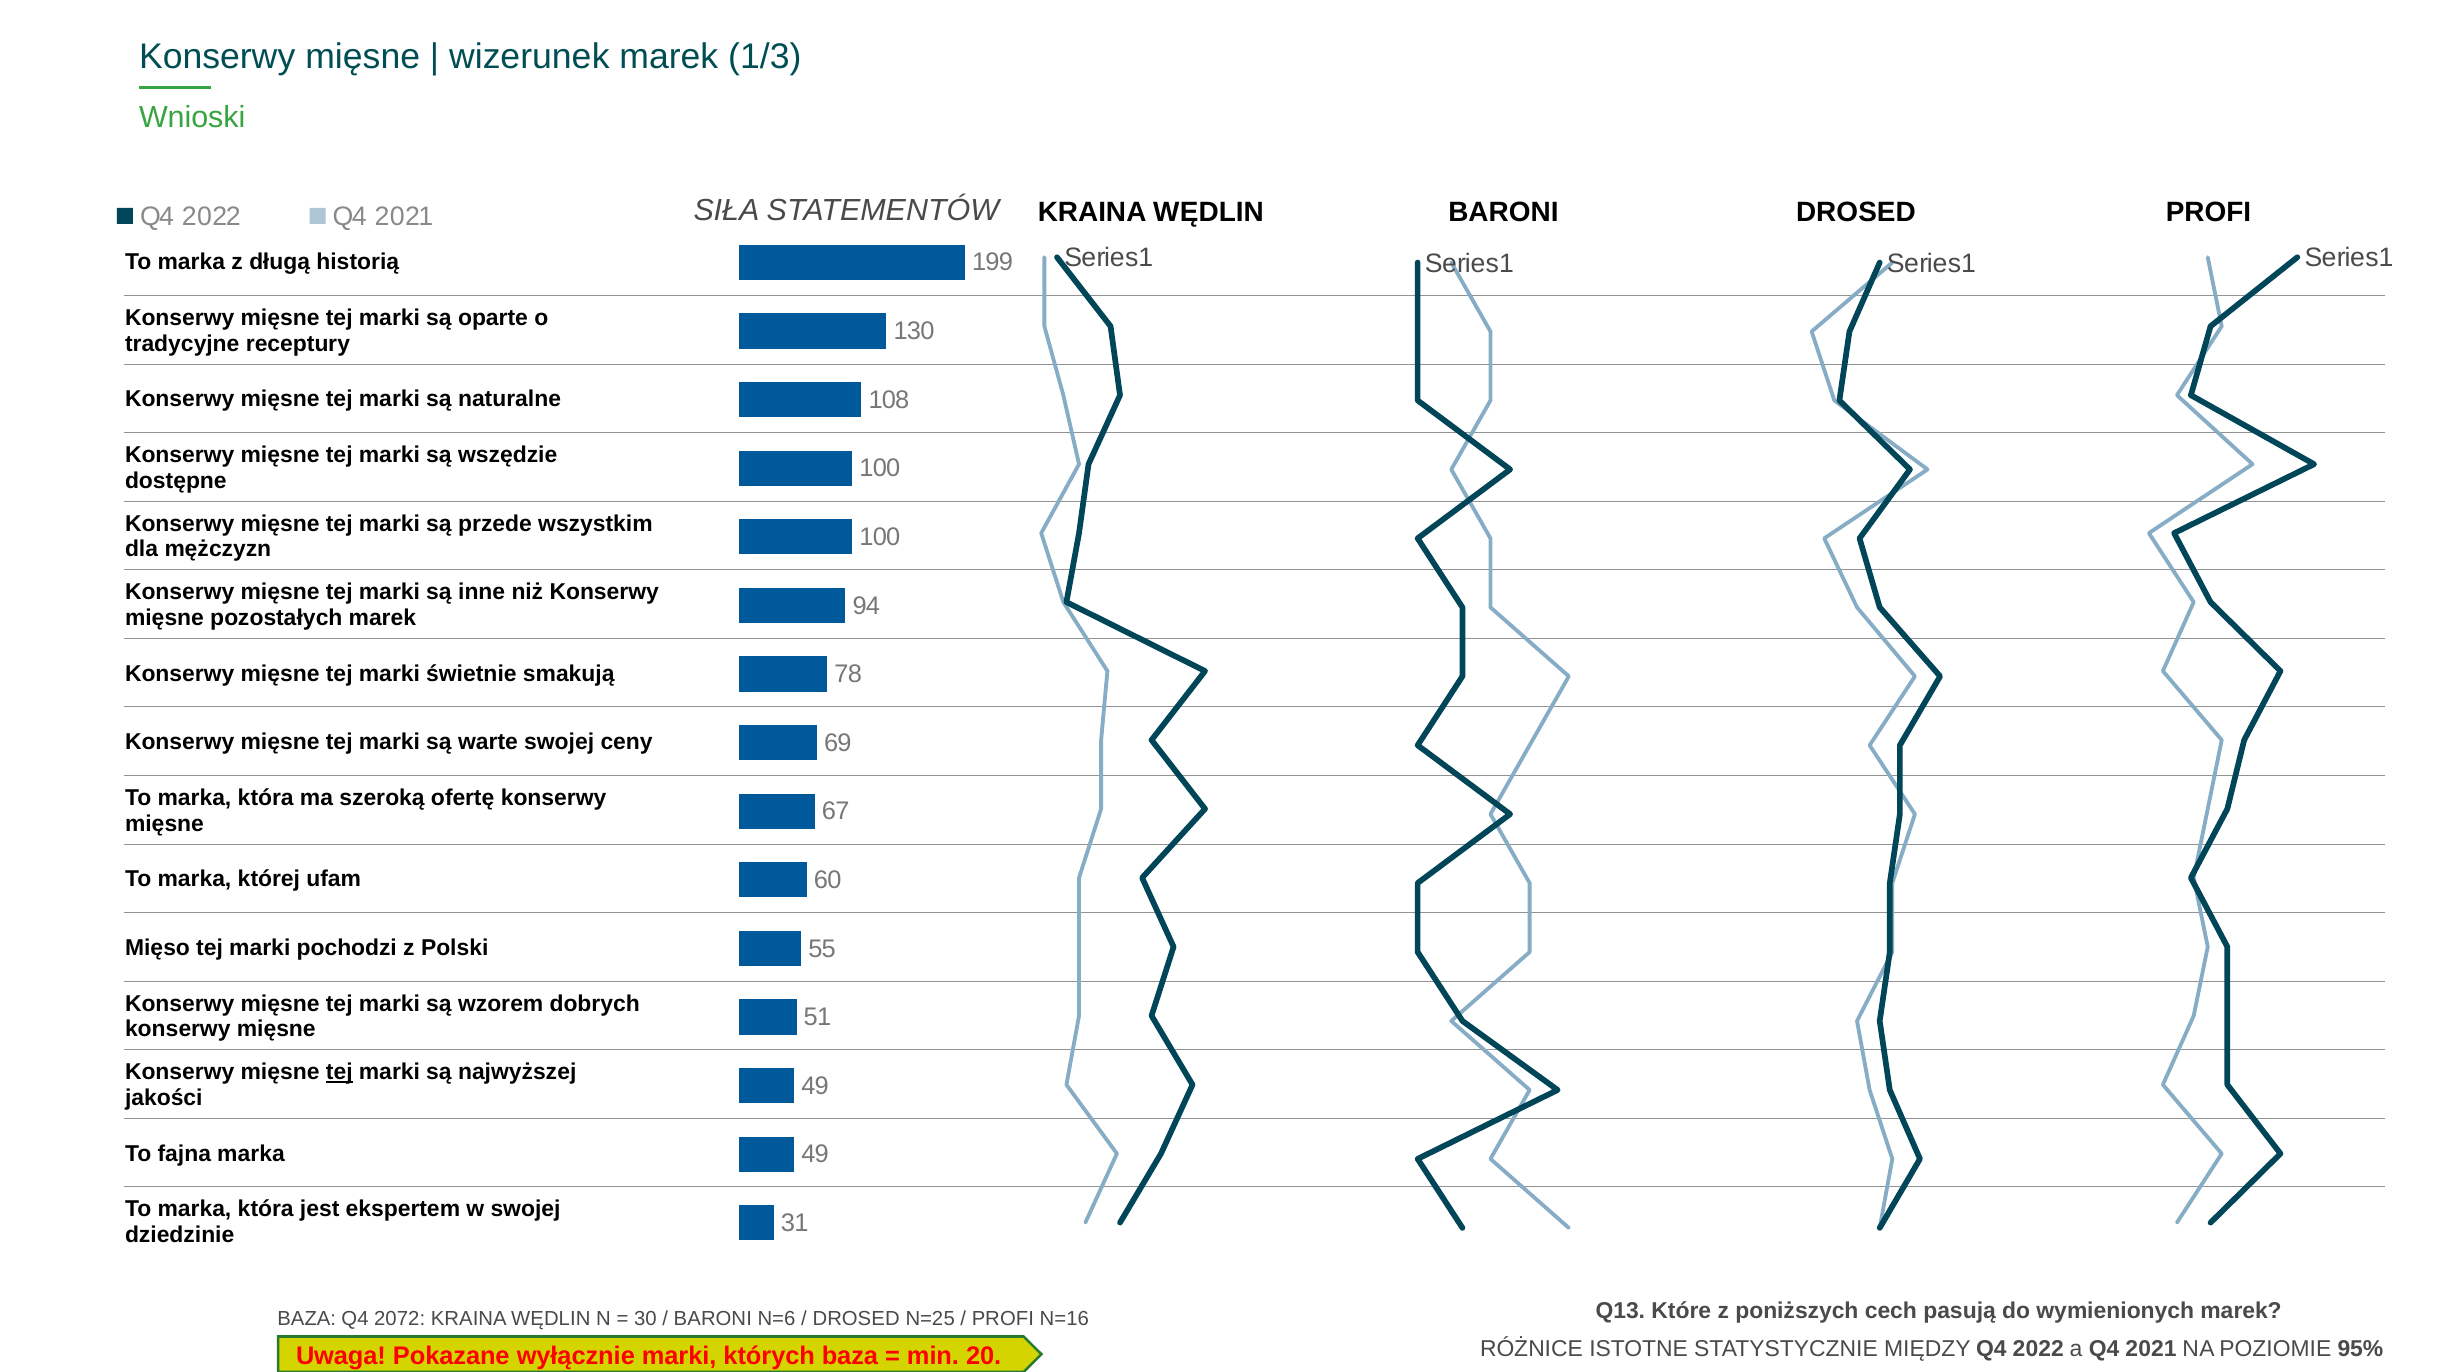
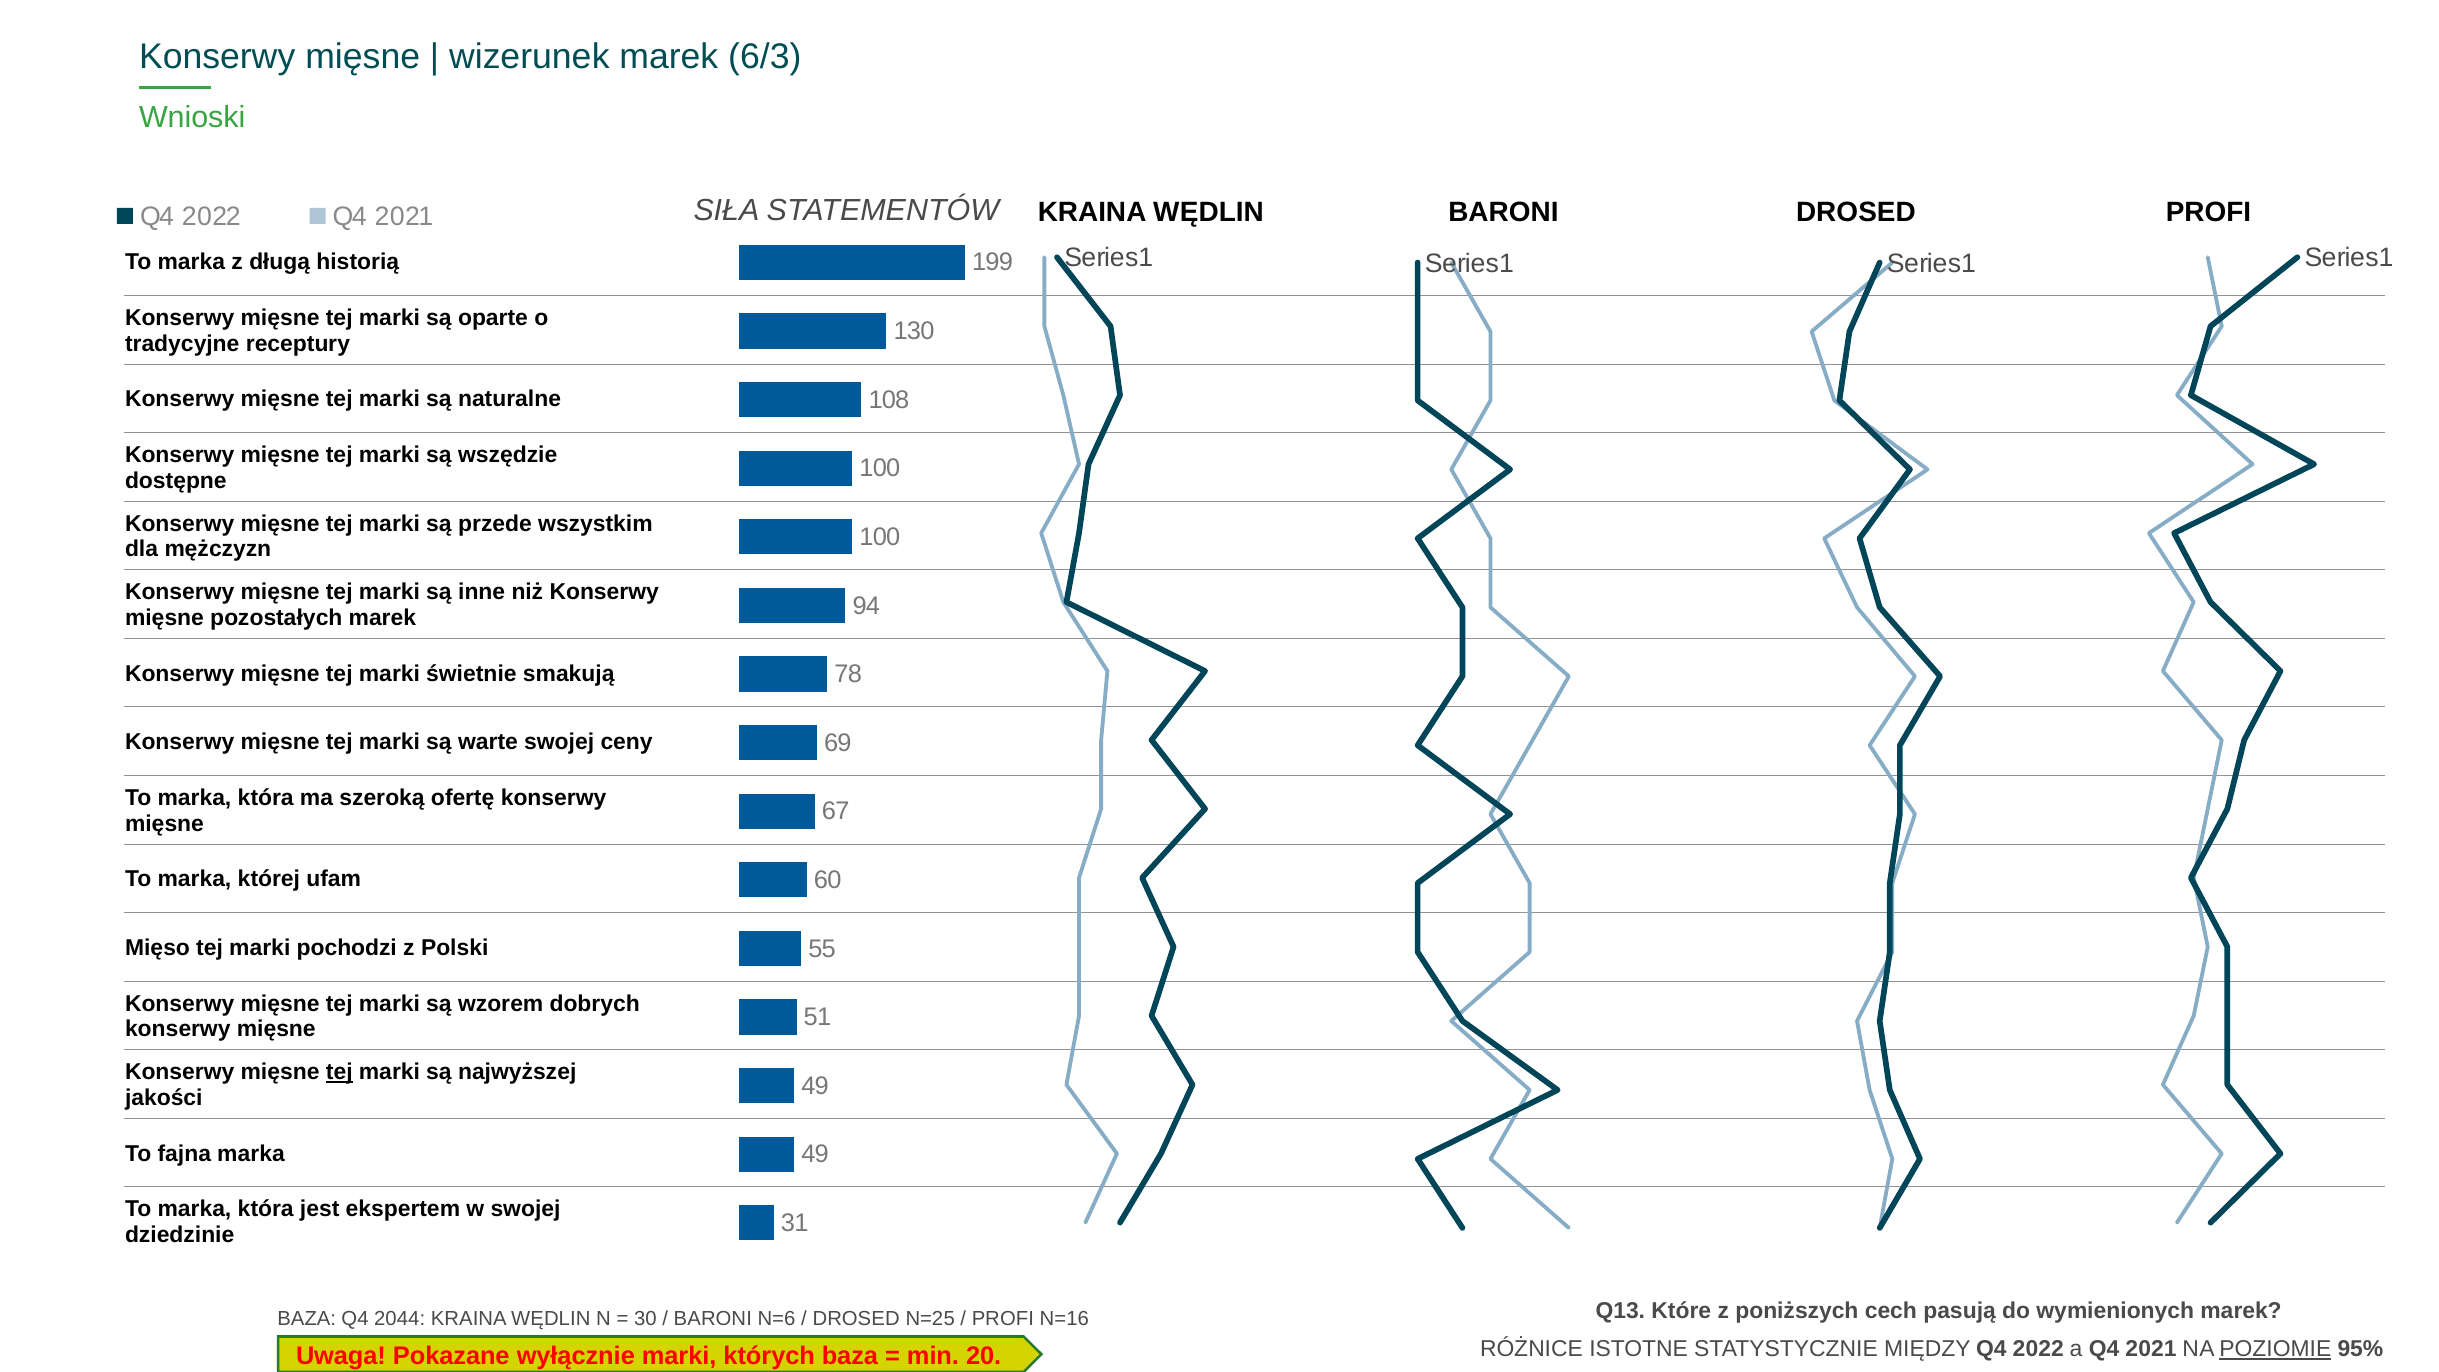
1/3: 1/3 -> 6/3
2072: 2072 -> 2044
POZIOMIE underline: none -> present
